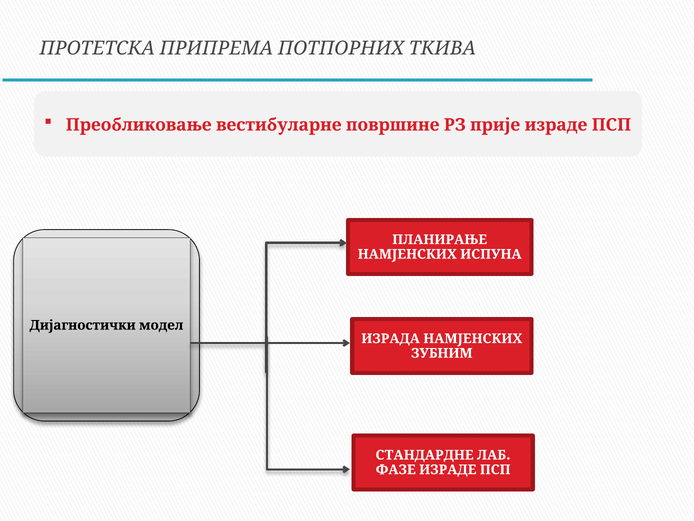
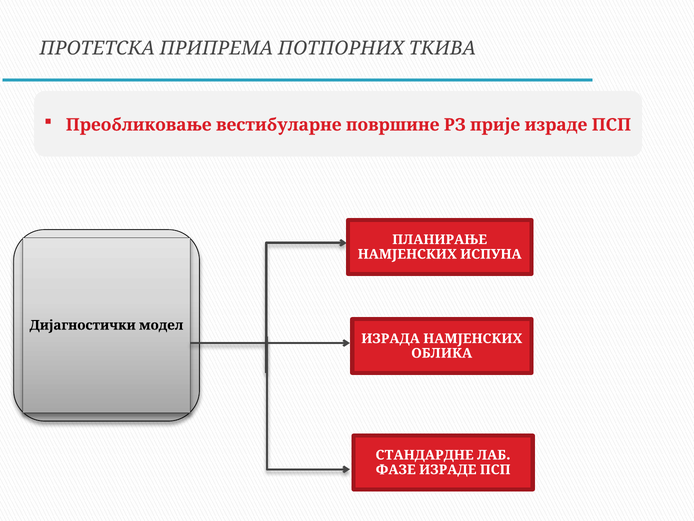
ЗУБНИМ: ЗУБНИМ -> ОБЛИКА
